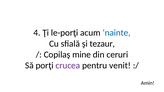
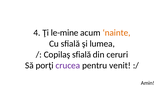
le-porţi: le-porţi -> le-mine
nainte colour: blue -> orange
tezaur: tezaur -> lumea
Copilaş mine: mine -> sfială
